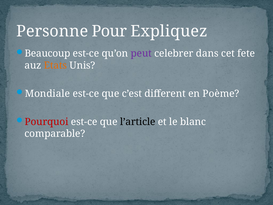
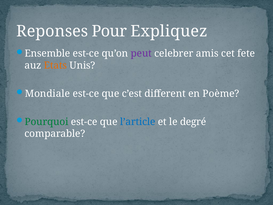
Personne: Personne -> Reponses
Beaucoup: Beaucoup -> Ensemble
dans: dans -> amis
Pourquoi colour: red -> green
l’article colour: black -> blue
blanc: blanc -> degré
